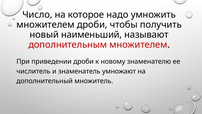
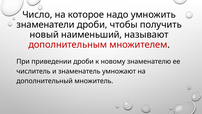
множителем at (45, 25): множителем -> знаменатели
